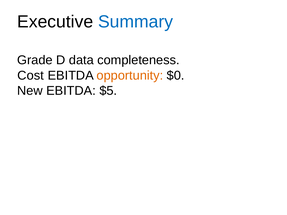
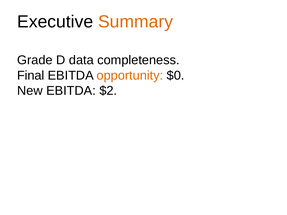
Summary colour: blue -> orange
Cost: Cost -> Final
$5: $5 -> $2
